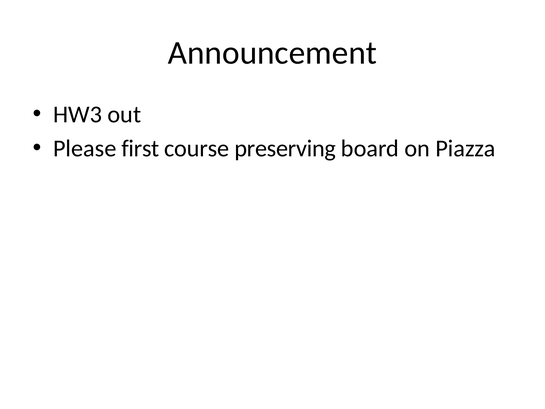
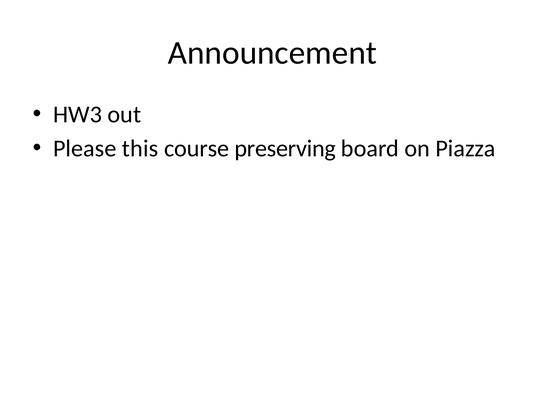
first: first -> this
